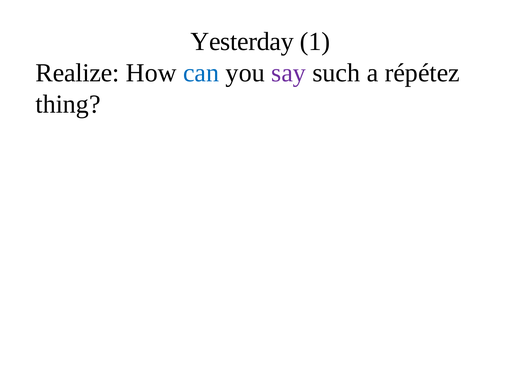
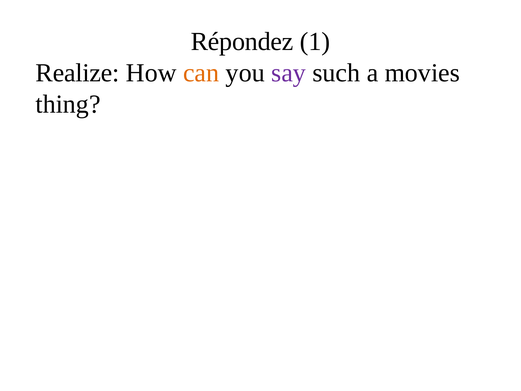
Yesterday: Yesterday -> Répondez
can colour: blue -> orange
répétez: répétez -> movies
